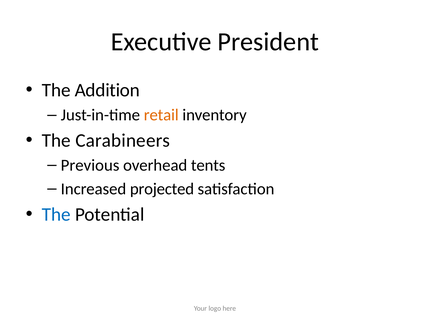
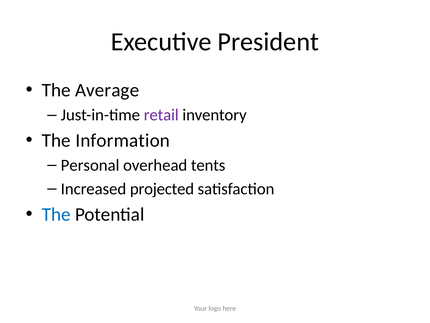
Addition: Addition -> Average
retail colour: orange -> purple
Carabineers: Carabineers -> Information
Previous: Previous -> Personal
